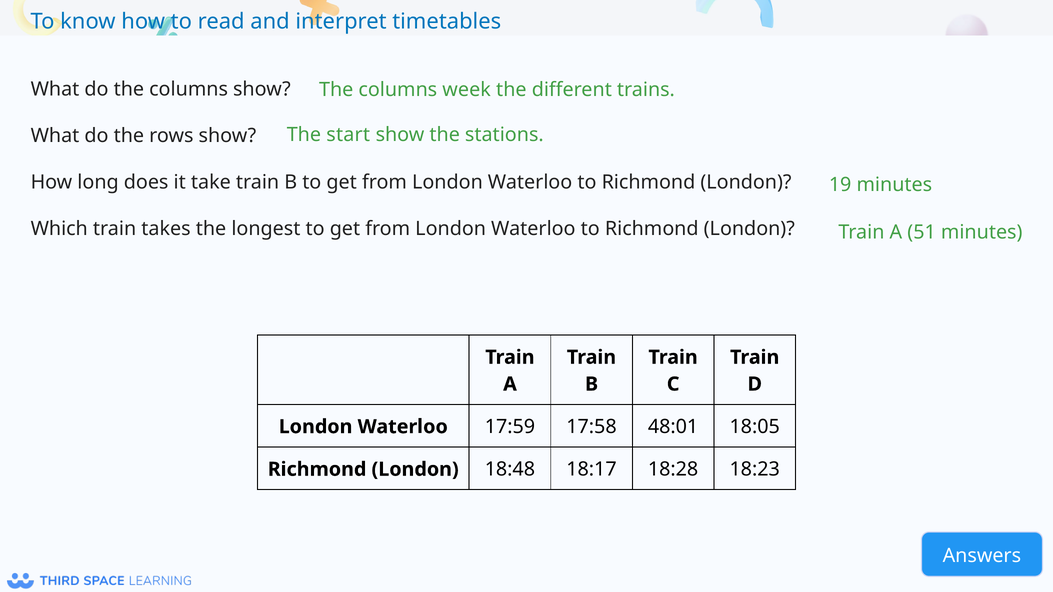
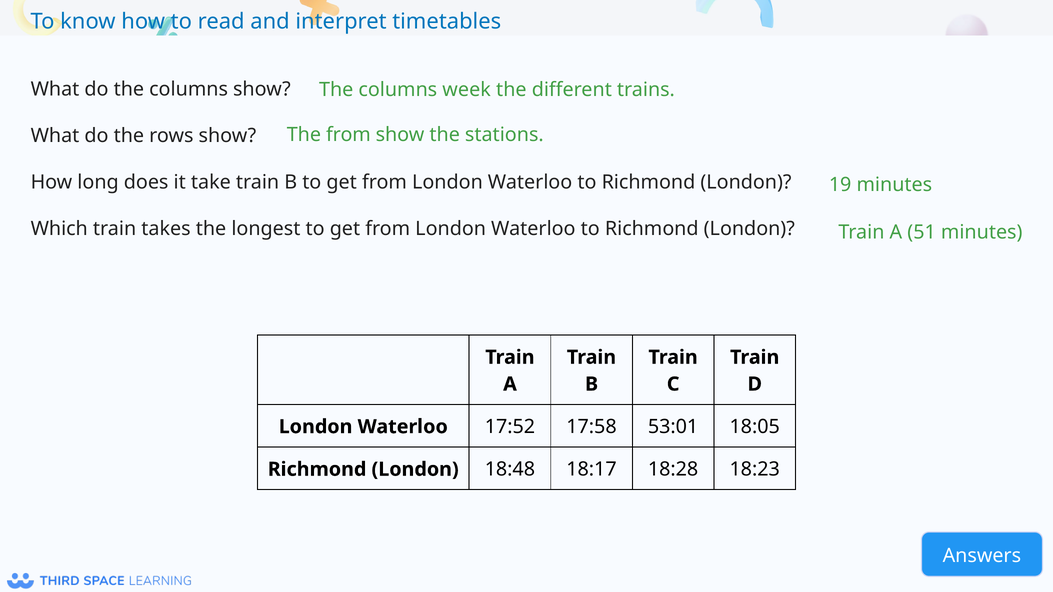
The start: start -> from
17:59: 17:59 -> 17:52
48:01: 48:01 -> 53:01
